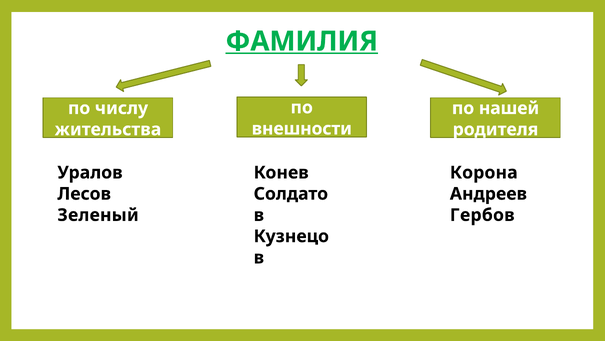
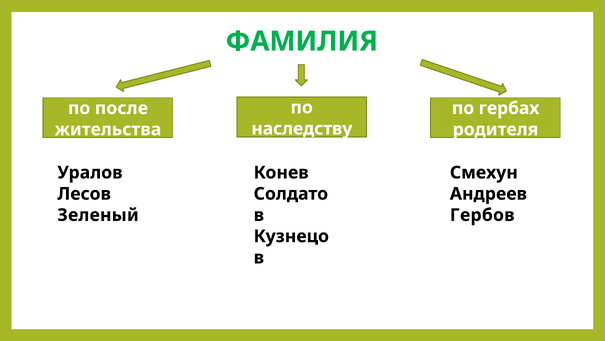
ФАМИЛИЯ underline: present -> none
числу: числу -> после
нашей: нашей -> гербах
внешности: внешности -> наследству
Корона: Корона -> Смехун
